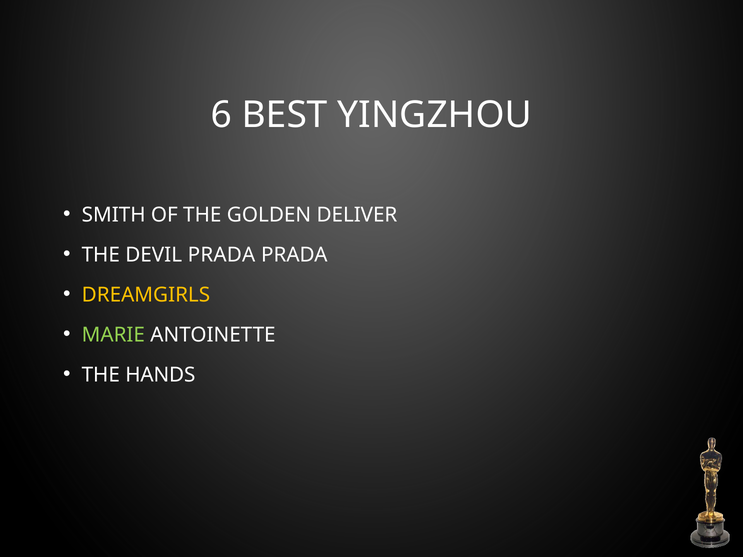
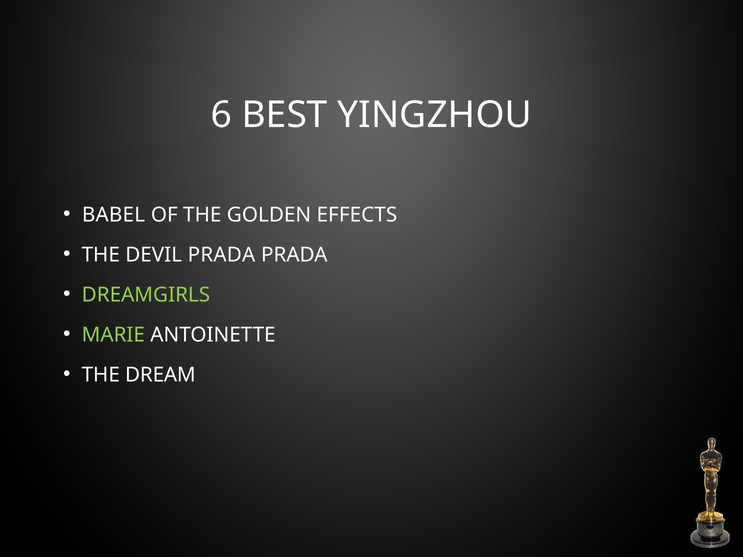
SMITH: SMITH -> BABEL
DELIVER: DELIVER -> EFFECTS
DREAMGIRLS colour: yellow -> light green
HANDS: HANDS -> DREAM
